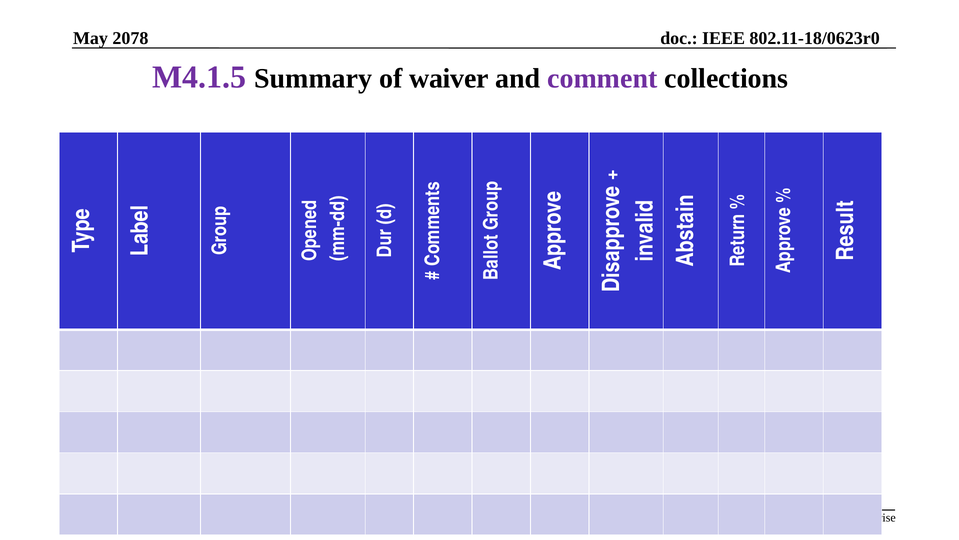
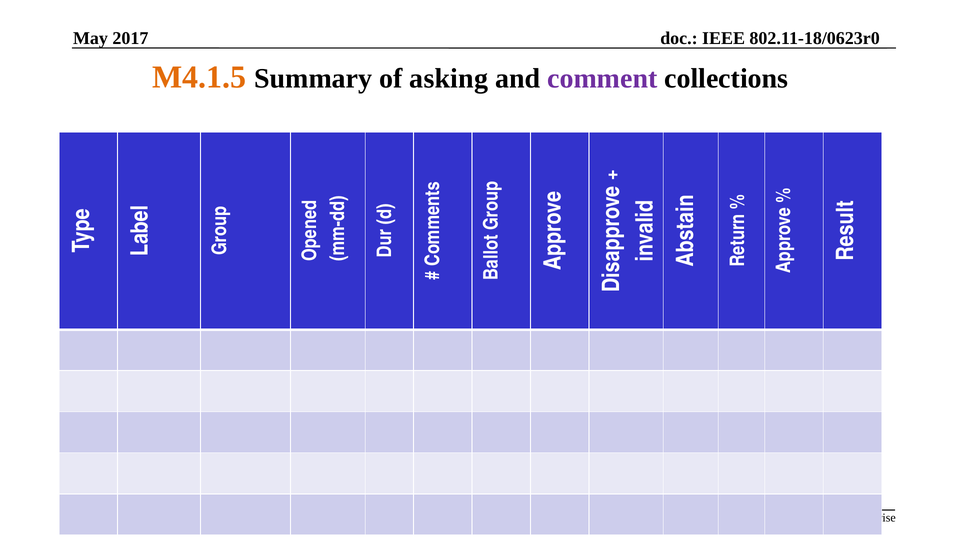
2078: 2078 -> 2017
M4.1.5 colour: purple -> orange
waiver: waiver -> asking
